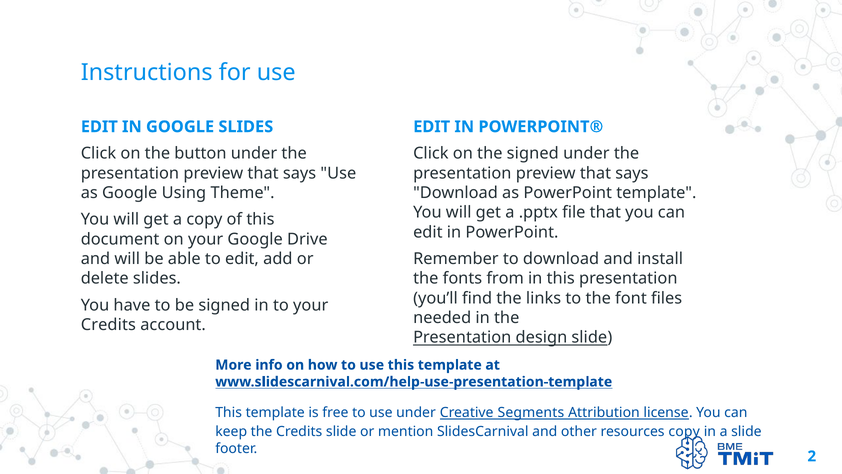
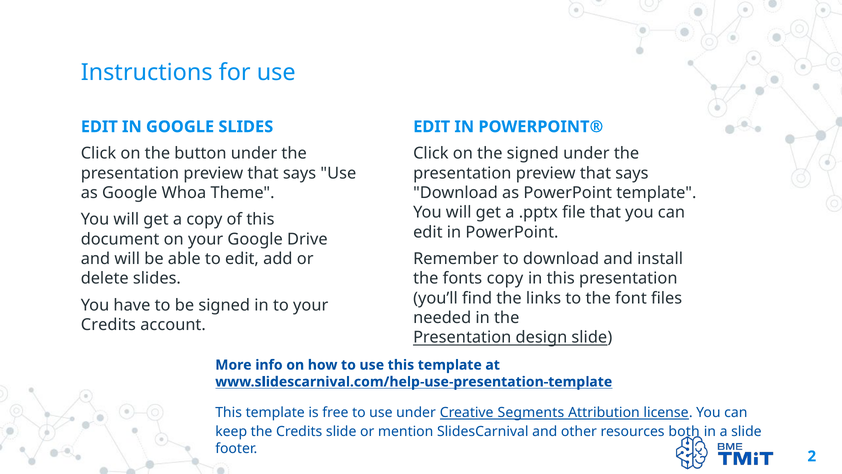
Using: Using -> Whoa
fonts from: from -> copy
resources copy: copy -> both
